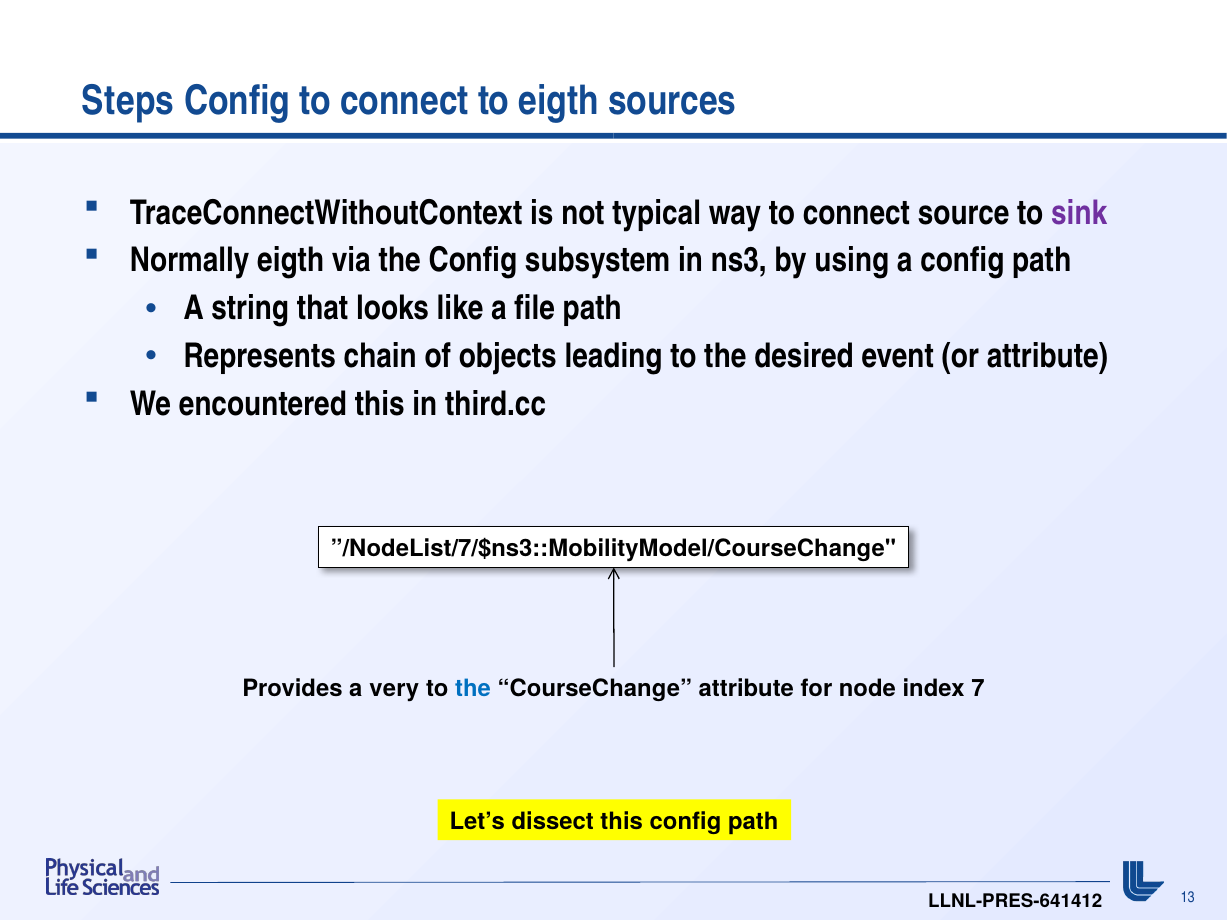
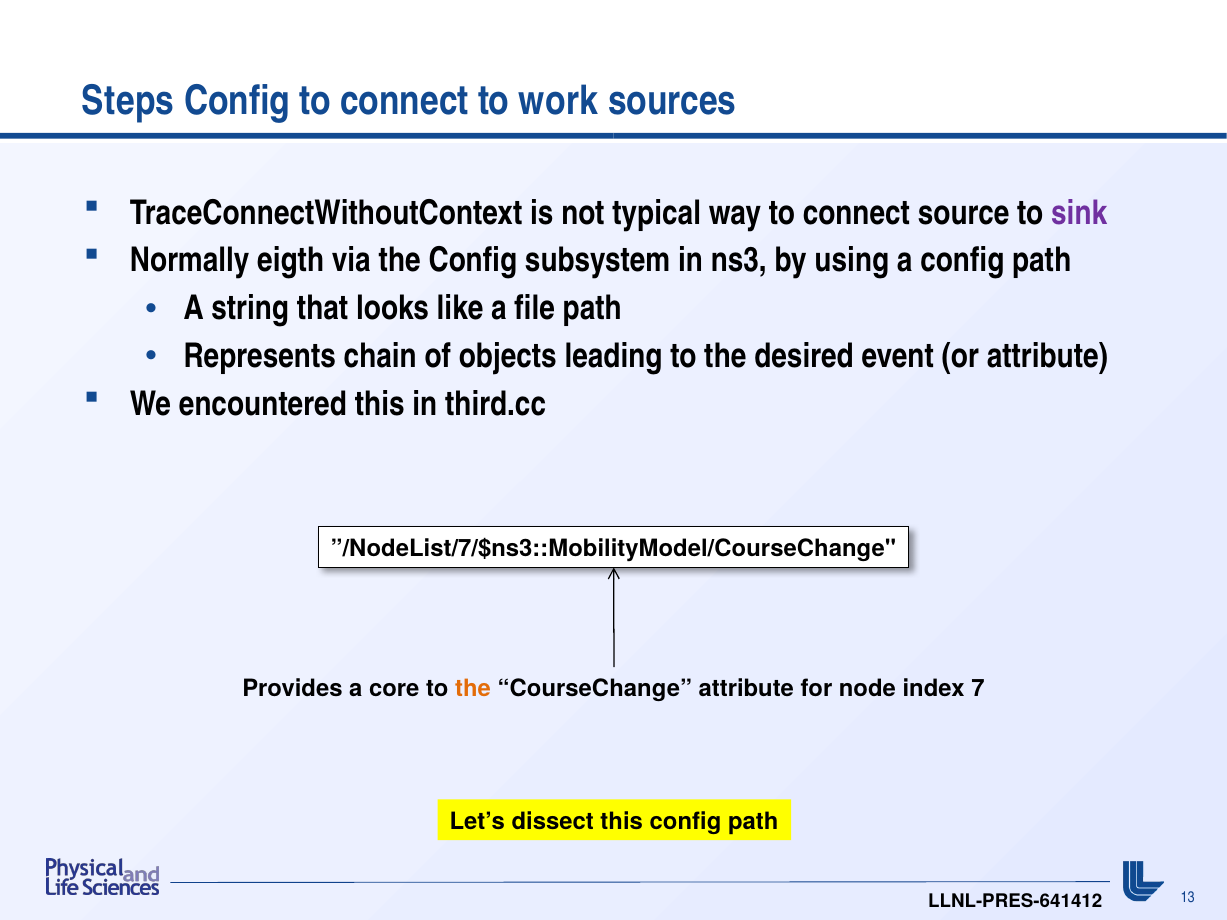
to eigth: eigth -> work
very: very -> core
the at (473, 689) colour: blue -> orange
